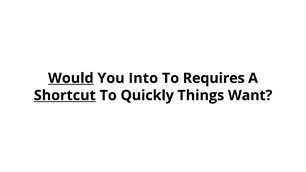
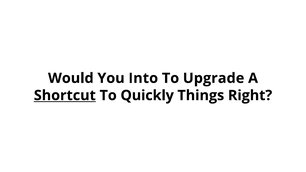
Would underline: present -> none
Requires: Requires -> Upgrade
Want: Want -> Right
